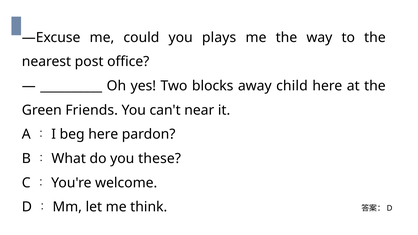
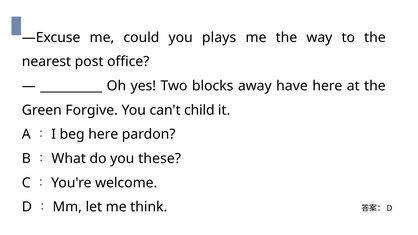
child: child -> have
Friends: Friends -> Forgive
near: near -> child
